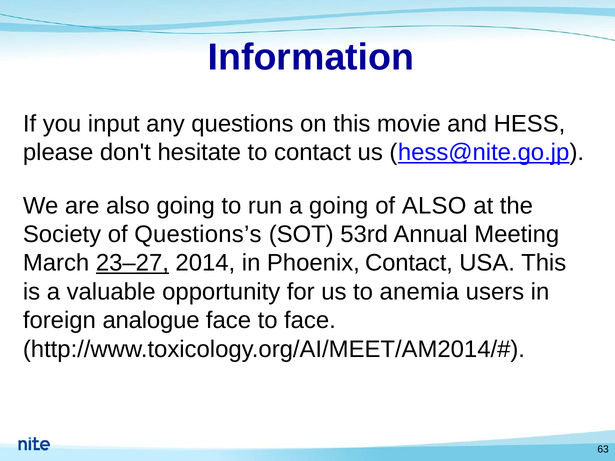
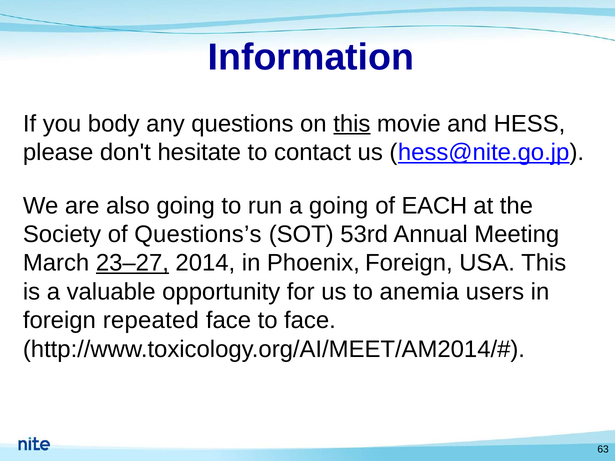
input: input -> body
this at (352, 124) underline: none -> present
of ALSO: ALSO -> EACH
Phoenix Contact: Contact -> Foreign
analogue: analogue -> repeated
